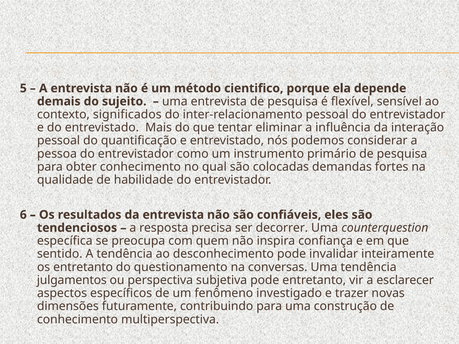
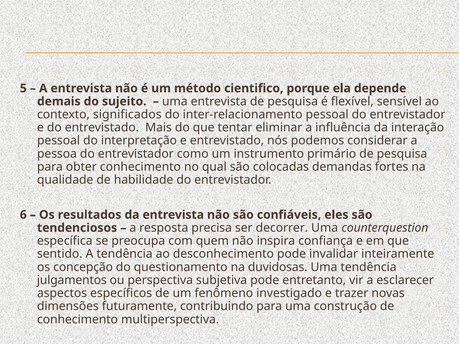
quantificação: quantificação -> interpretação
os entretanto: entretanto -> concepção
conversas: conversas -> duvidosas
